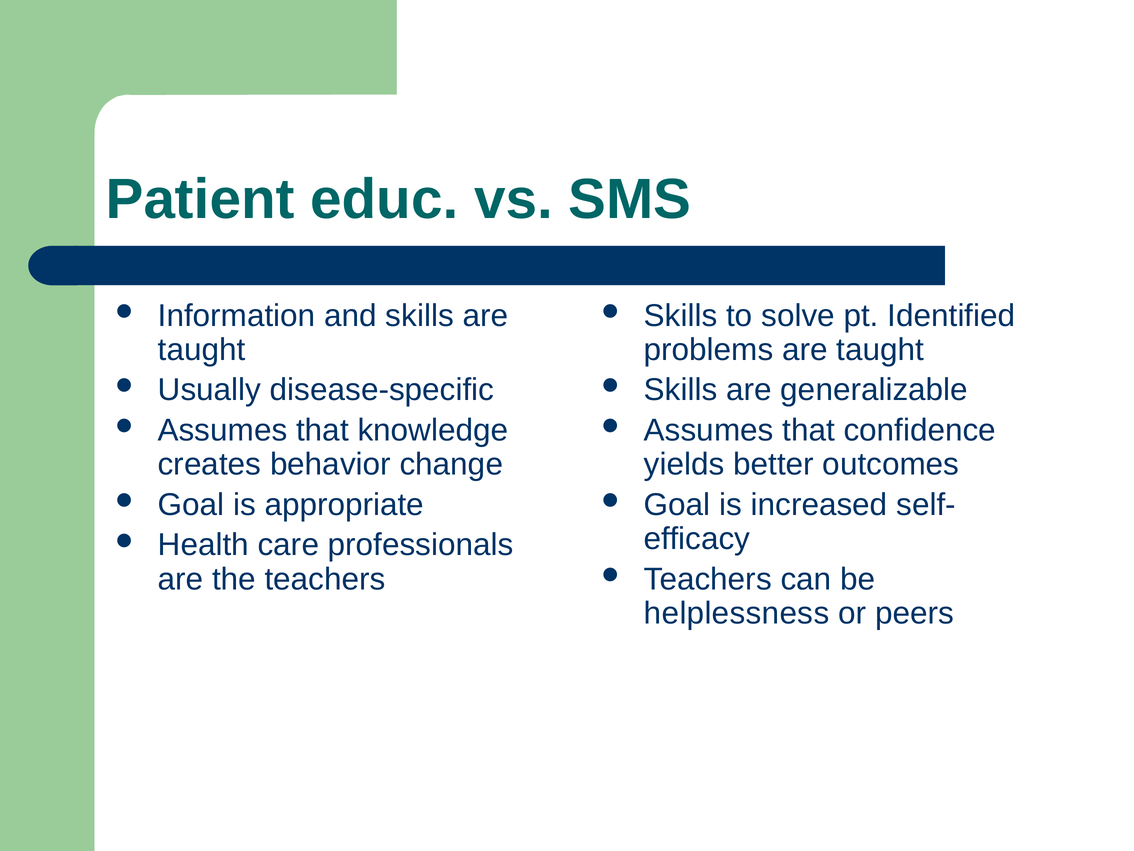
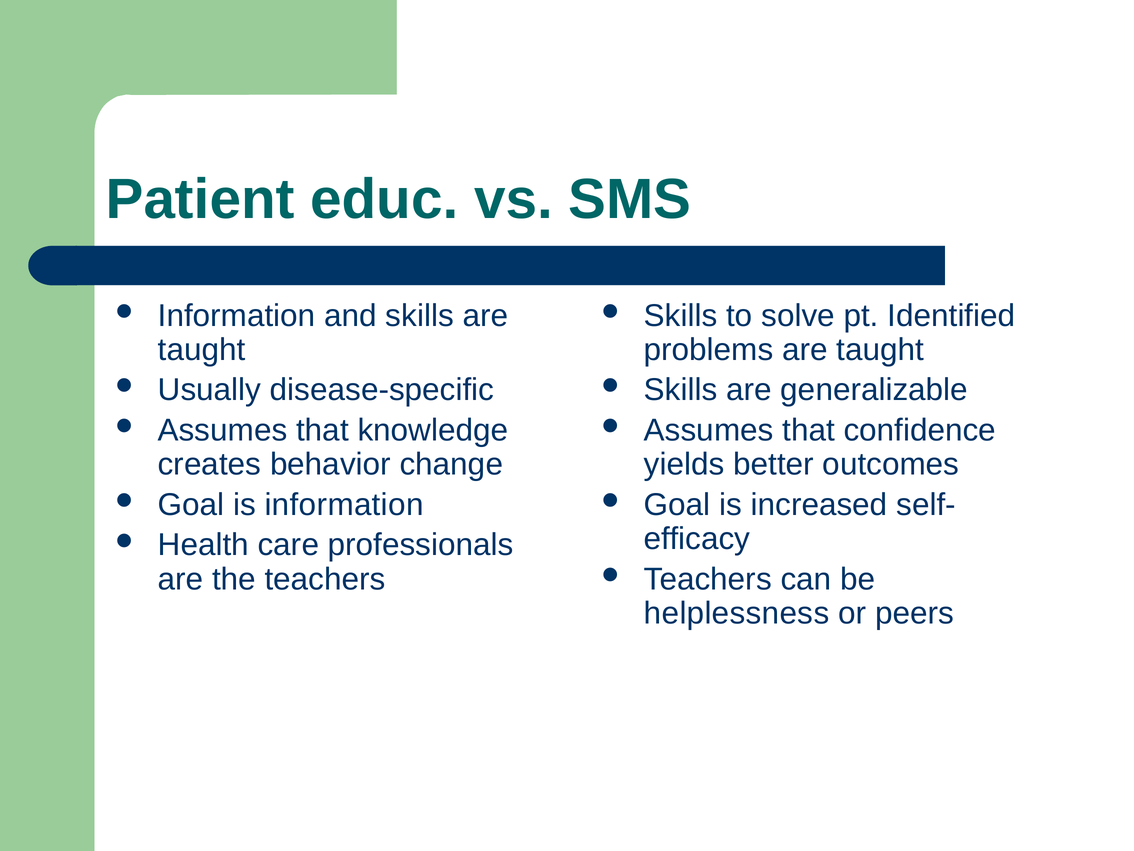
is appropriate: appropriate -> information
